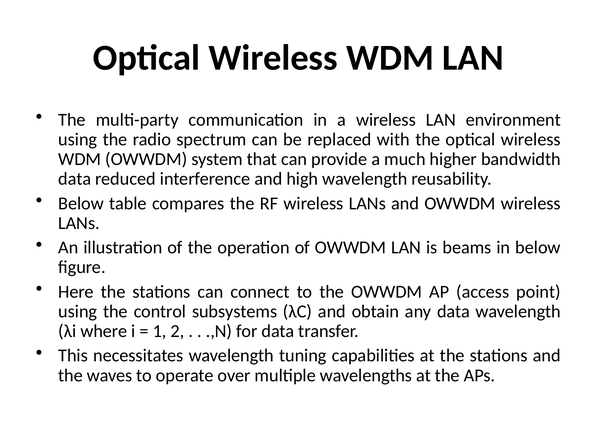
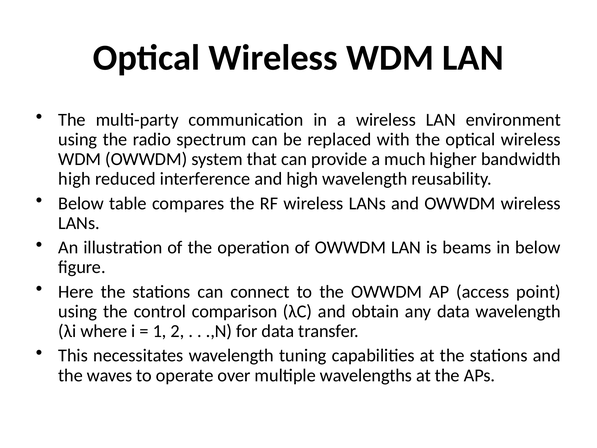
data at (75, 179): data -> high
subsystems: subsystems -> comparison
